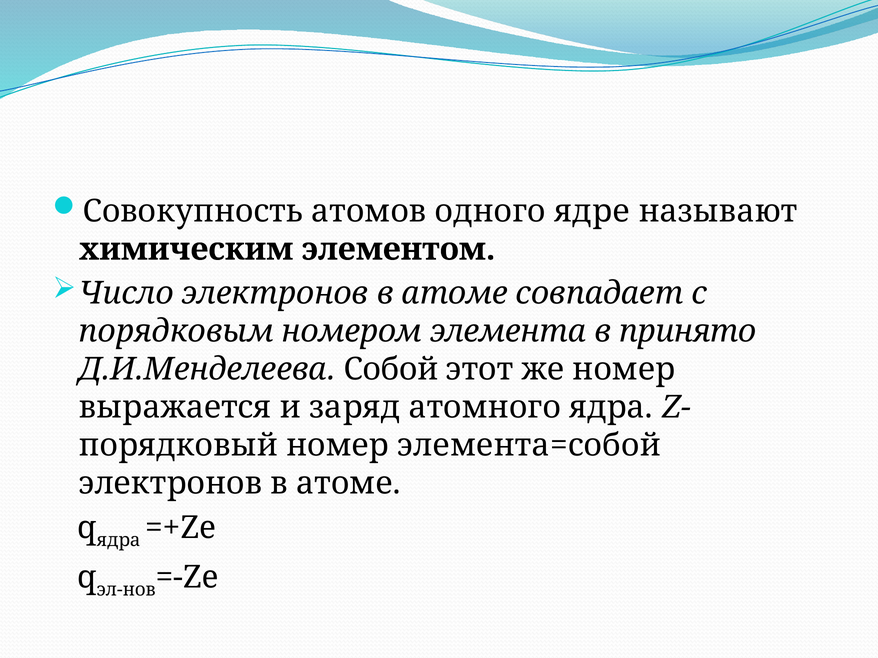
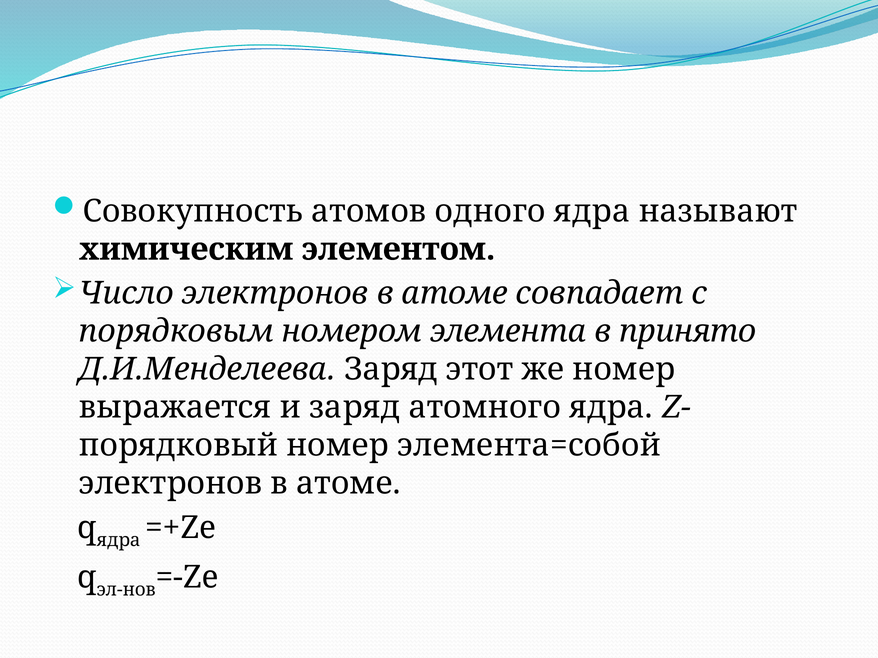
одного ядре: ядре -> ядра
Д.И.Менделеева Собой: Собой -> Заряд
